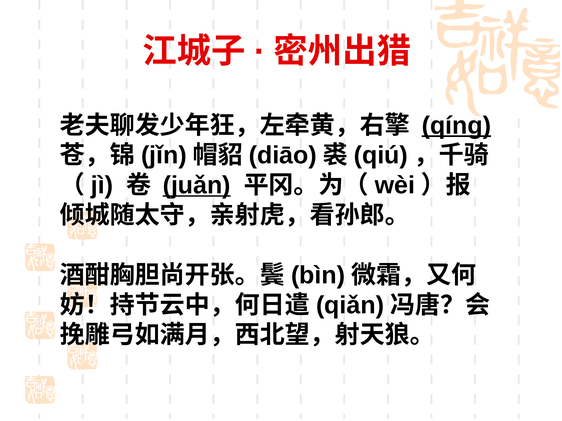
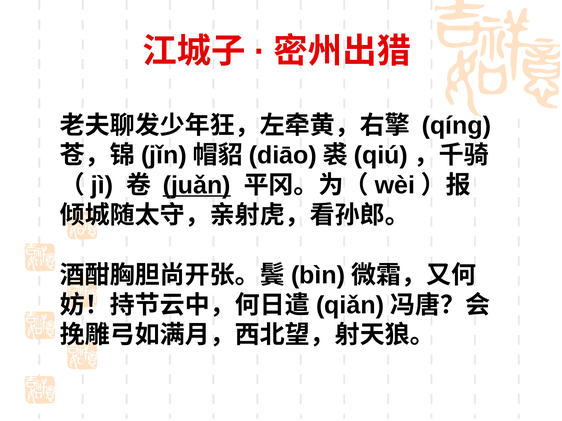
qíng underline: present -> none
